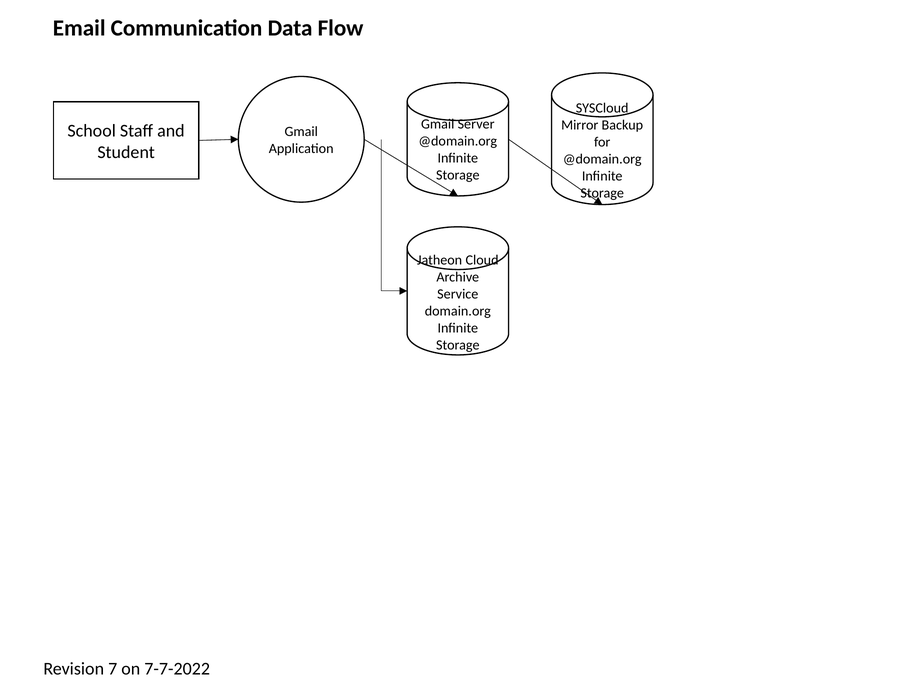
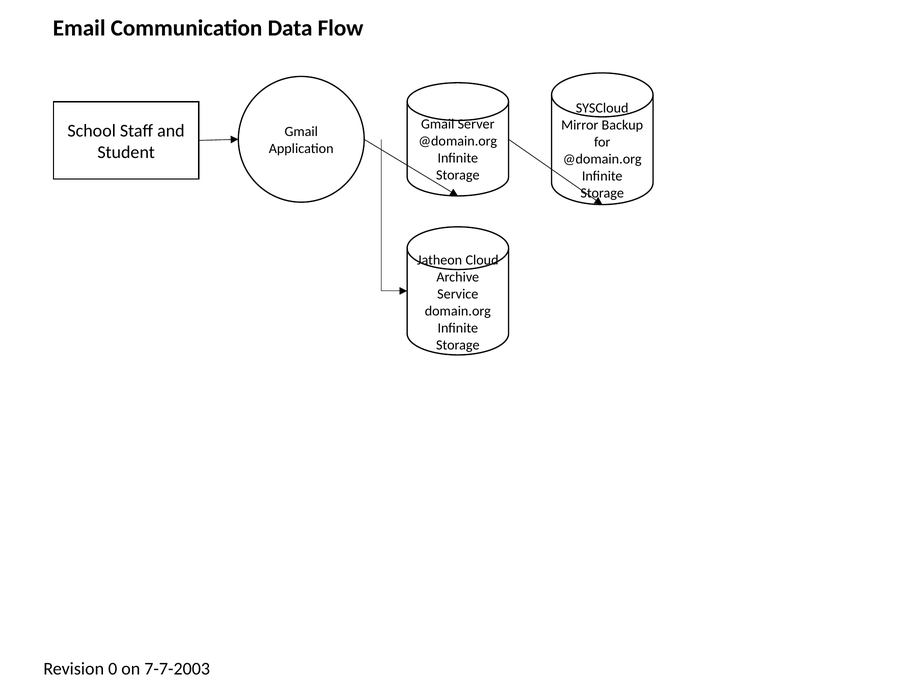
7: 7 -> 0
7-7-2022: 7-7-2022 -> 7-7-2003
